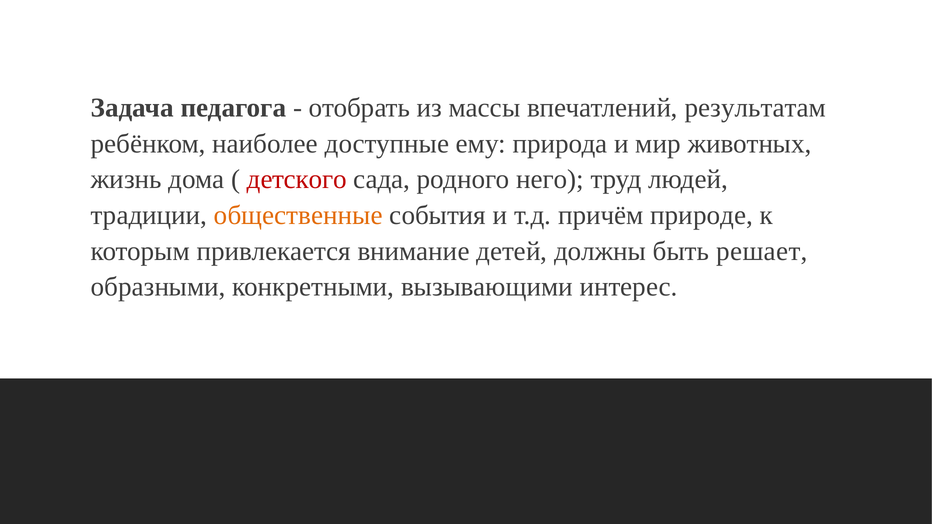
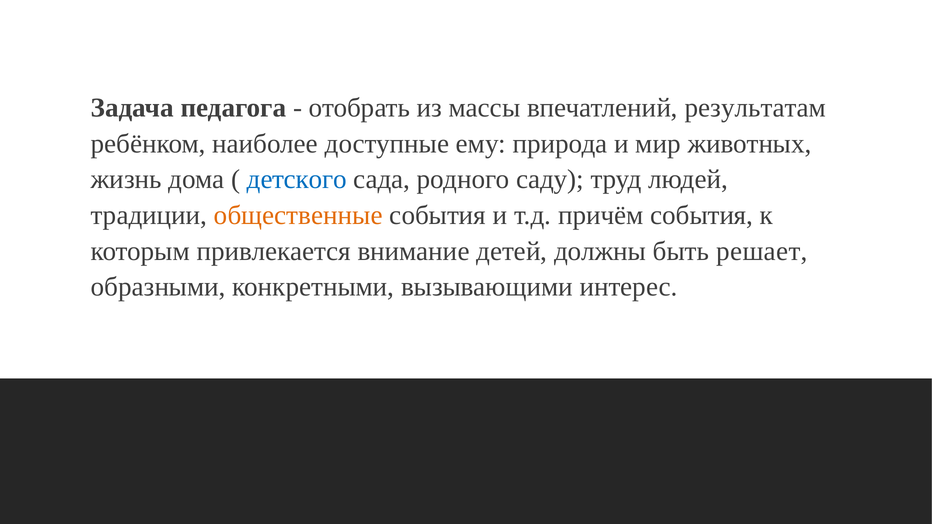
детского colour: red -> blue
него: него -> саду
причём природе: природе -> события
